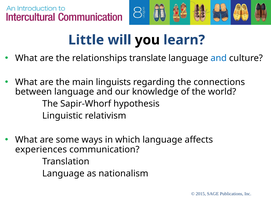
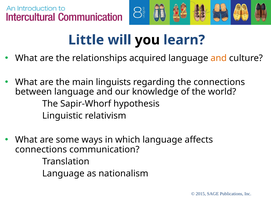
translate: translate -> acquired
and at (219, 58) colour: blue -> orange
experiences at (41, 150): experiences -> connections
